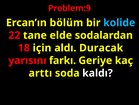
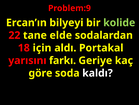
bölüm: bölüm -> bilyeyi
kolide colour: light blue -> light green
Duracak: Duracak -> Portakal
arttı: arttı -> göre
